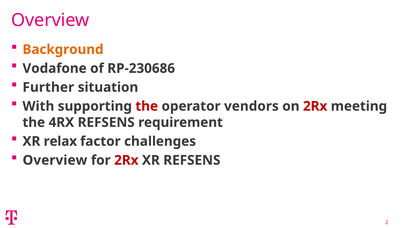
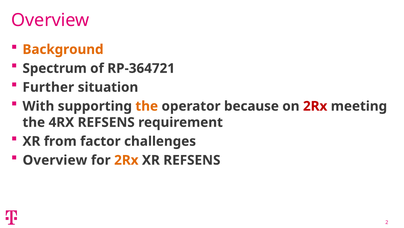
Vodafone: Vodafone -> Spectrum
RP-230686: RP-230686 -> RP-364721
the at (147, 106) colour: red -> orange
vendors: vendors -> because
relax: relax -> from
2Rx at (126, 160) colour: red -> orange
